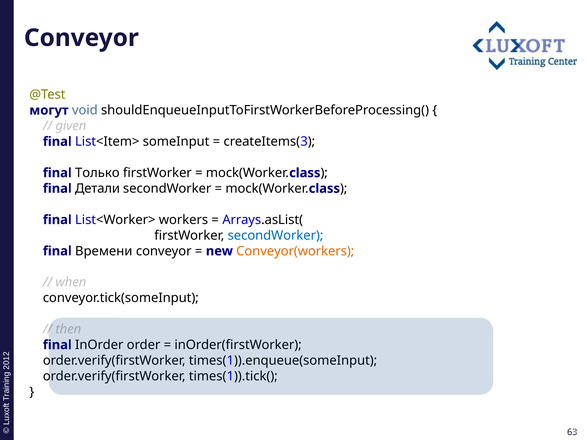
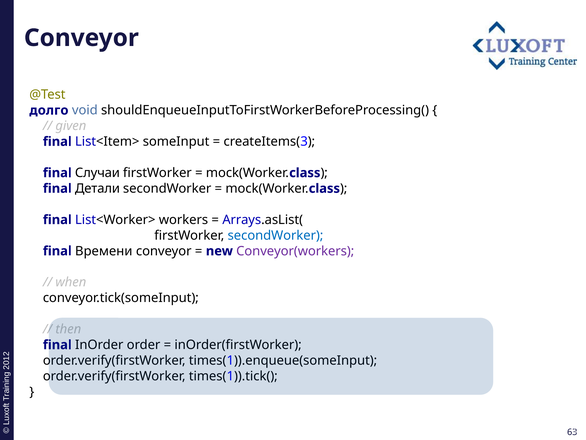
могут: могут -> долго
Только: Только -> Случаи
Conveyor(workers colour: orange -> purple
